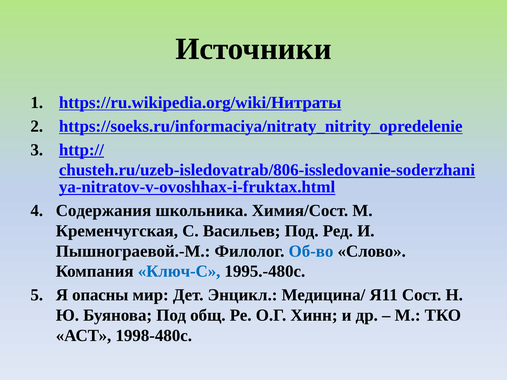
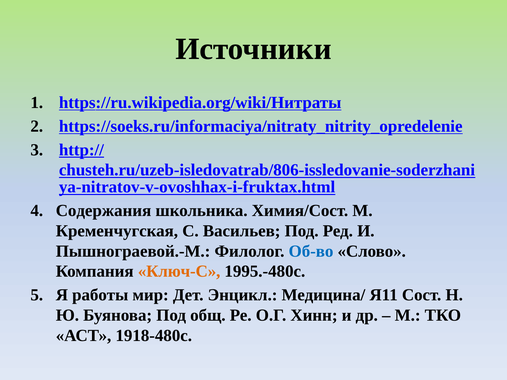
Ключ-С colour: blue -> orange
опасны: опасны -> работы
1998-480с: 1998-480с -> 1918-480с
